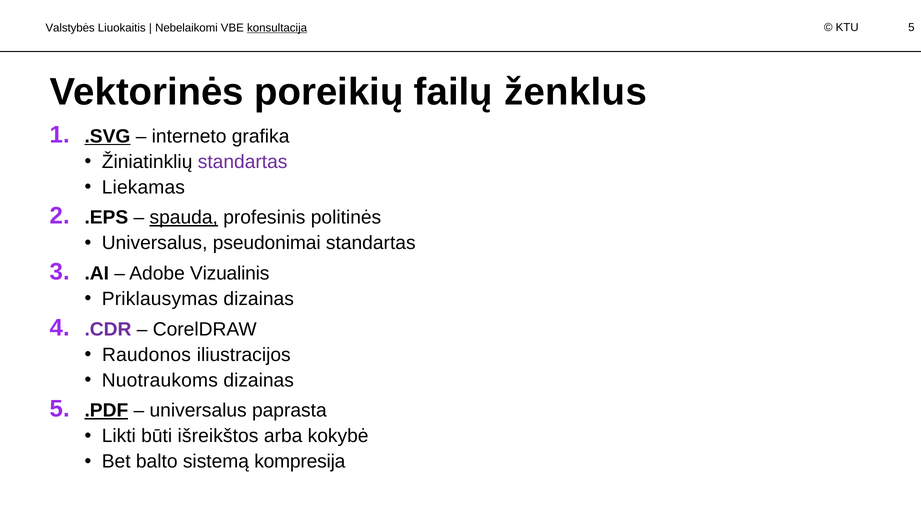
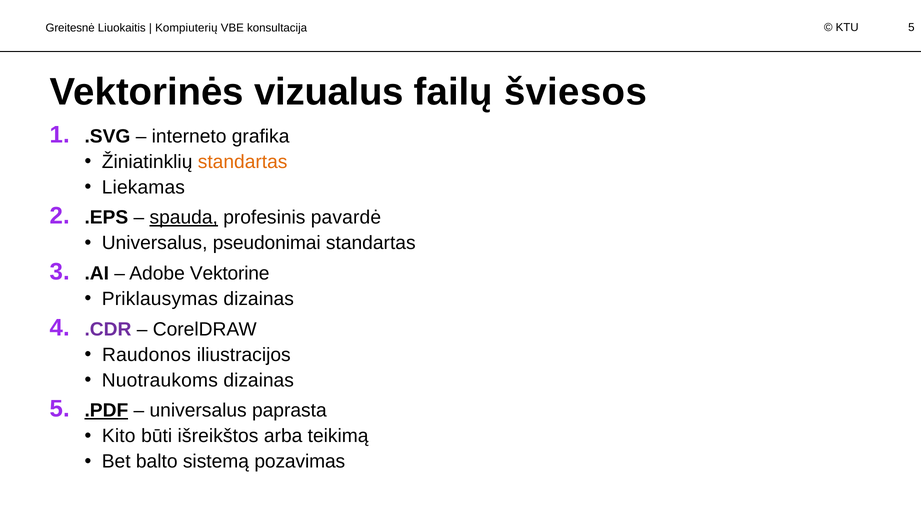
Valstybės: Valstybės -> Greitesnė
Nebelaikomi: Nebelaikomi -> Kompiuterių
konsultacija underline: present -> none
poreikių: poreikių -> vizualus
ženklus: ženklus -> šviesos
.SVG underline: present -> none
standartas at (243, 162) colour: purple -> orange
politinės: politinės -> pavardė
Vizualinis: Vizualinis -> Vektorine
Likti: Likti -> Kito
kokybė: kokybė -> teikimą
kompresija: kompresija -> pozavimas
